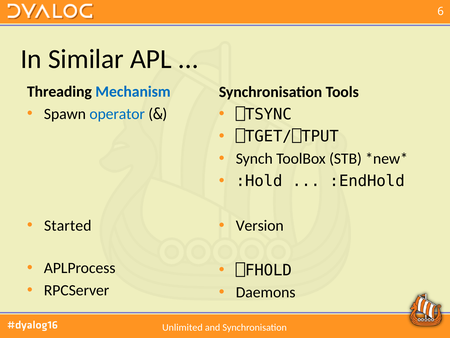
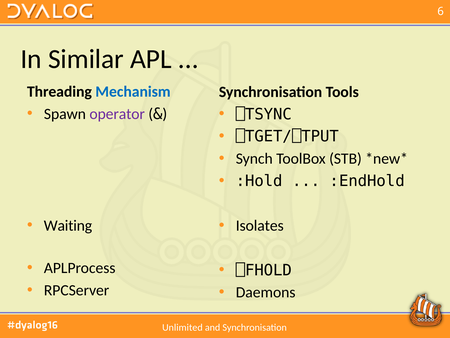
operator colour: blue -> purple
Started: Started -> Waiting
Version: Version -> Isolates
